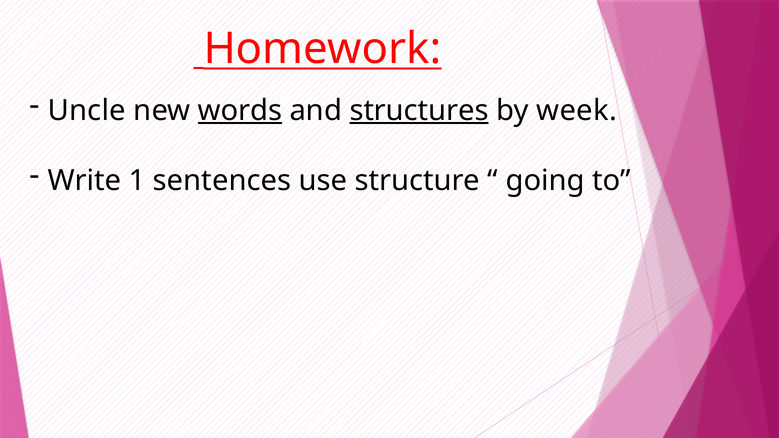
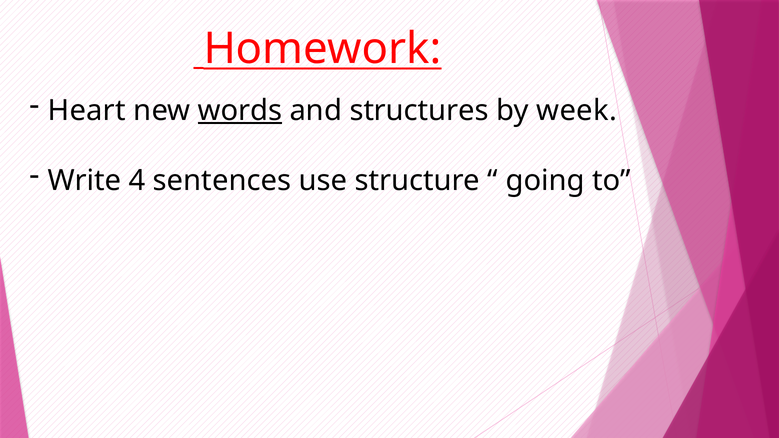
Uncle: Uncle -> Heart
structures underline: present -> none
1: 1 -> 4
